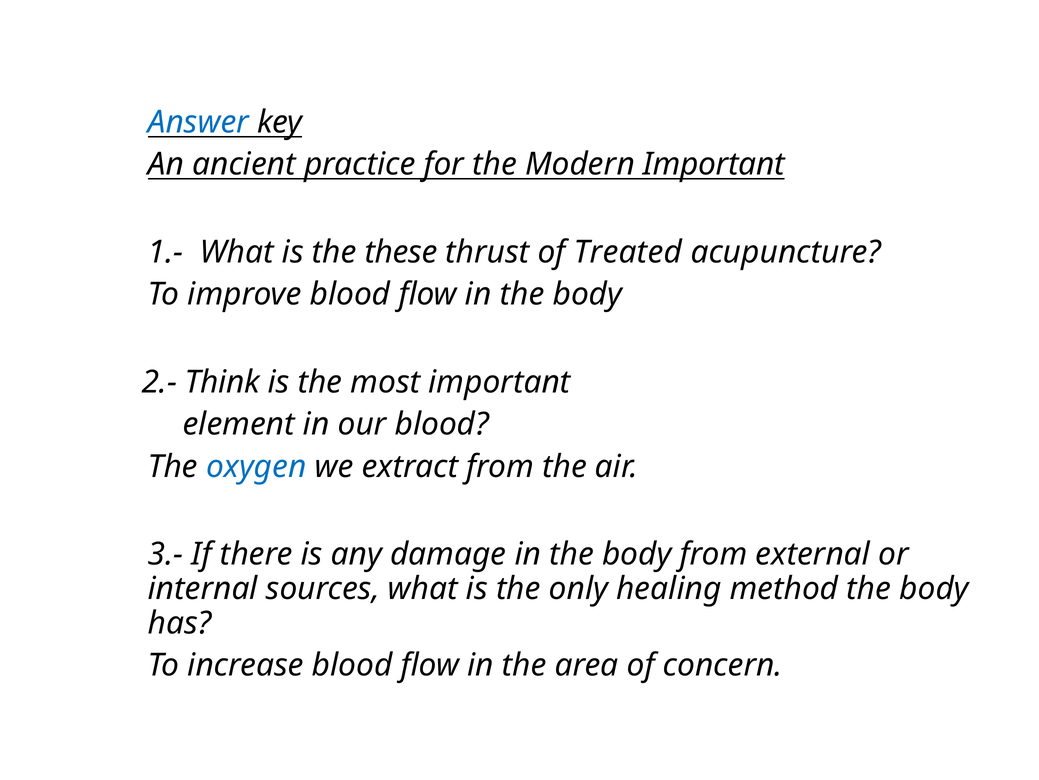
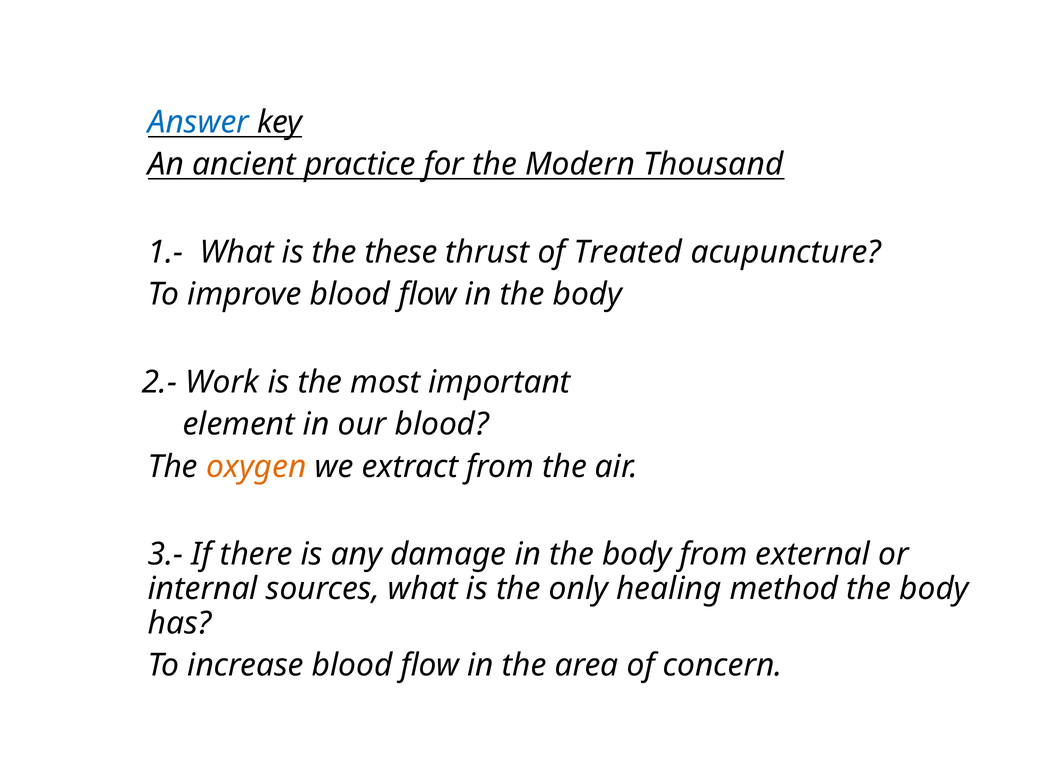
Modern Important: Important -> Thousand
Think: Think -> Work
oxygen colour: blue -> orange
